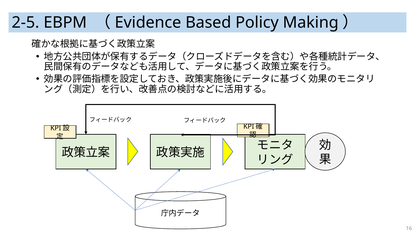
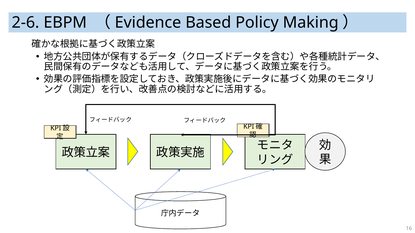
2-5: 2-5 -> 2-6
